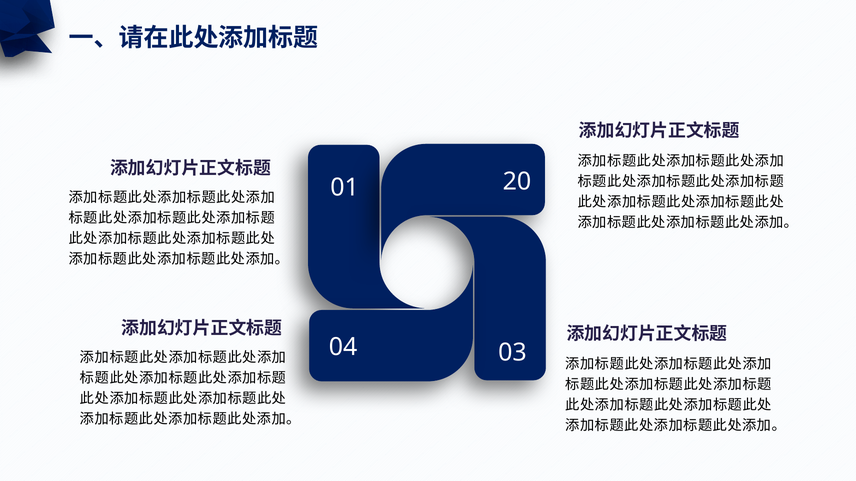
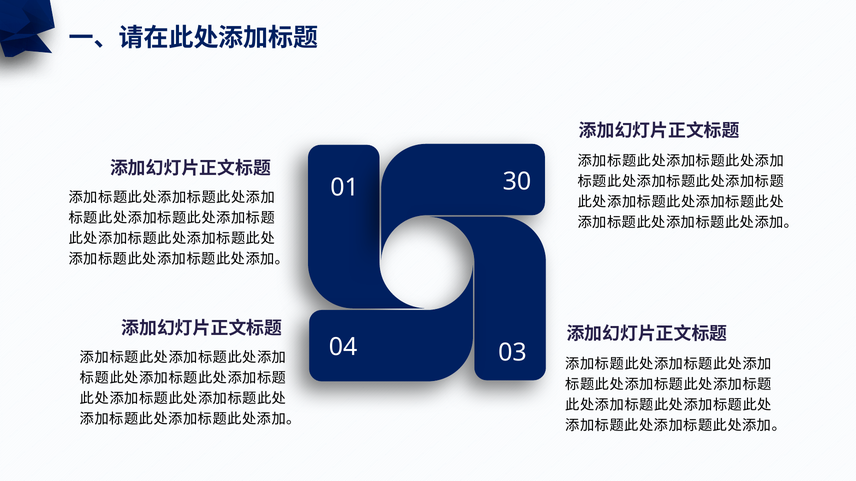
20: 20 -> 30
